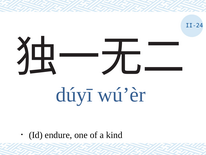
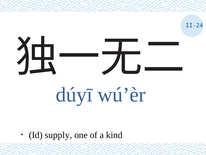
endure: endure -> supply
